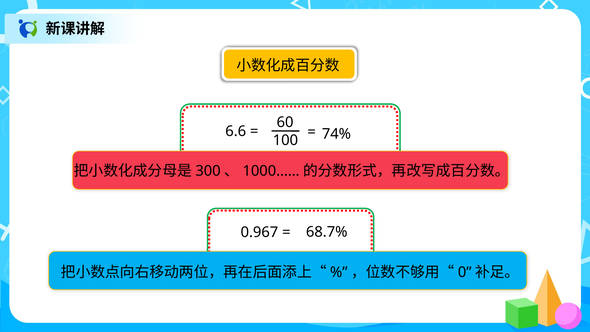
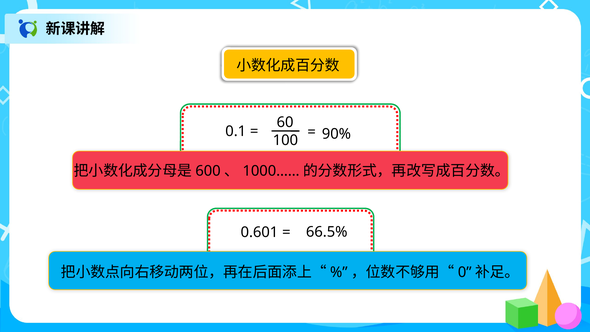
6.6: 6.6 -> 0.1
74%: 74% -> 90%
300: 300 -> 600
0.967: 0.967 -> 0.601
68.7%: 68.7% -> 66.5%
